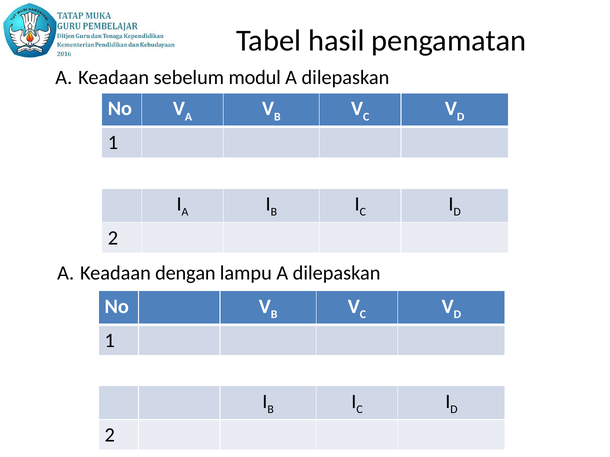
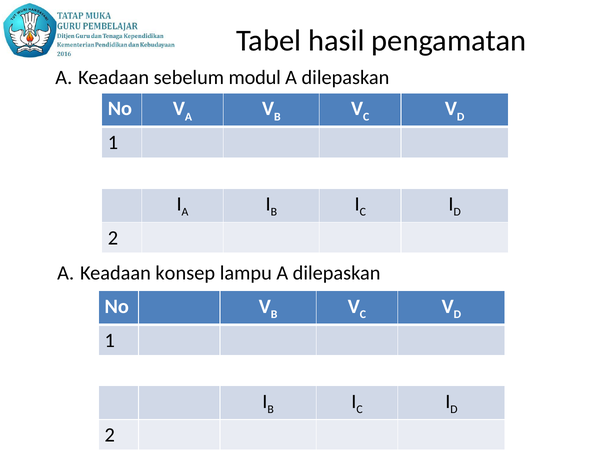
dengan: dengan -> konsep
